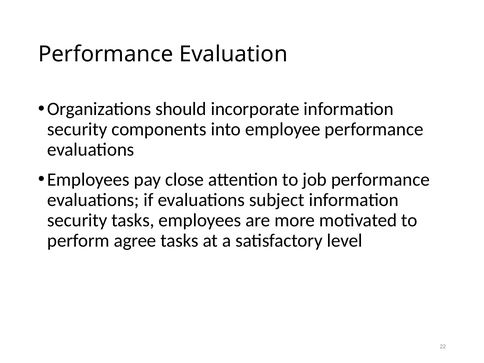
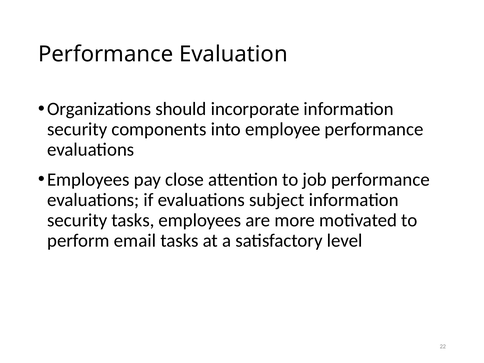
agree: agree -> email
